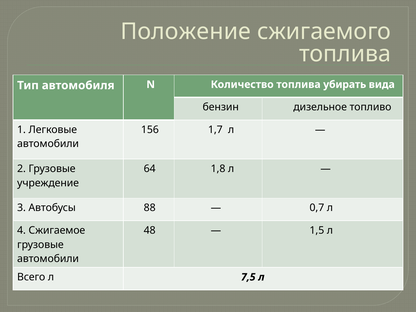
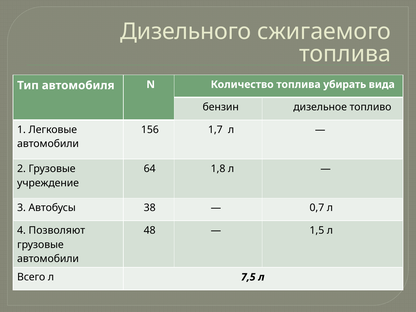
Положение: Положение -> Дизельного
88: 88 -> 38
Сжигаемое: Сжигаемое -> Позволяют
